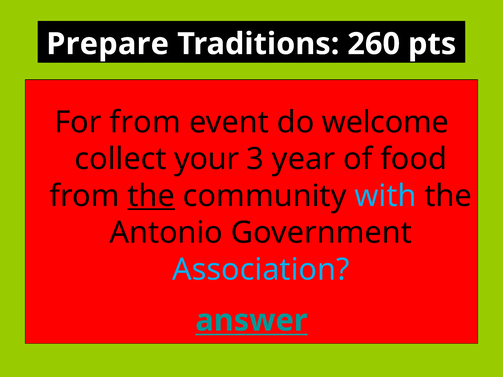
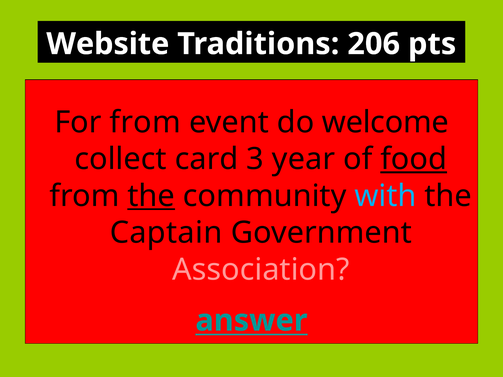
Prepare: Prepare -> Website
260: 260 -> 206
your: your -> card
food underline: none -> present
Antonio: Antonio -> Captain
Association colour: light blue -> pink
